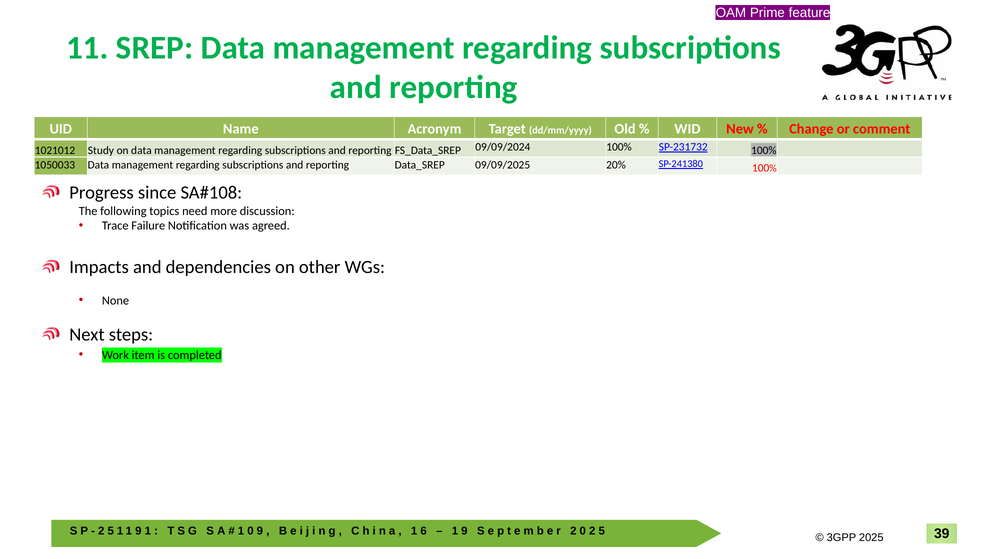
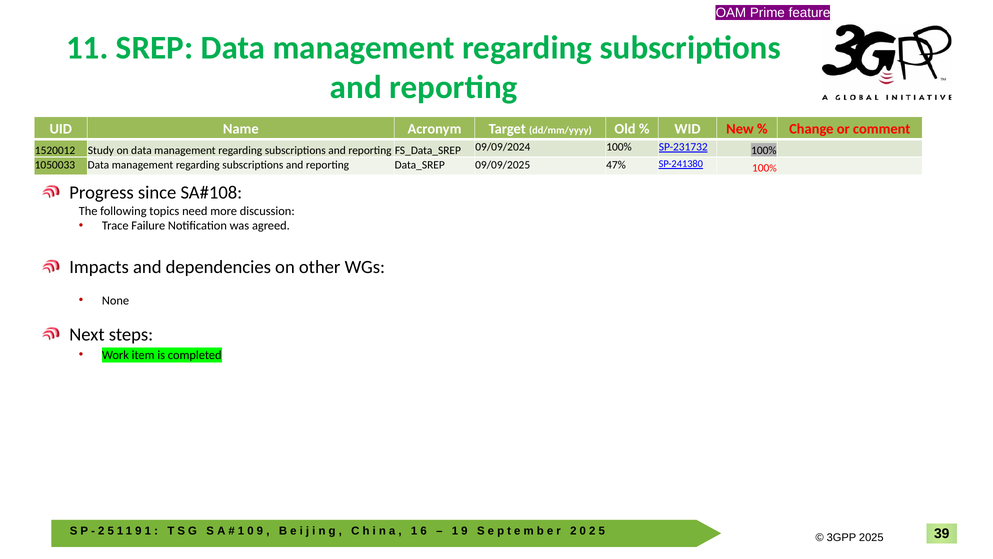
1021012: 1021012 -> 1520012
20%: 20% -> 47%
